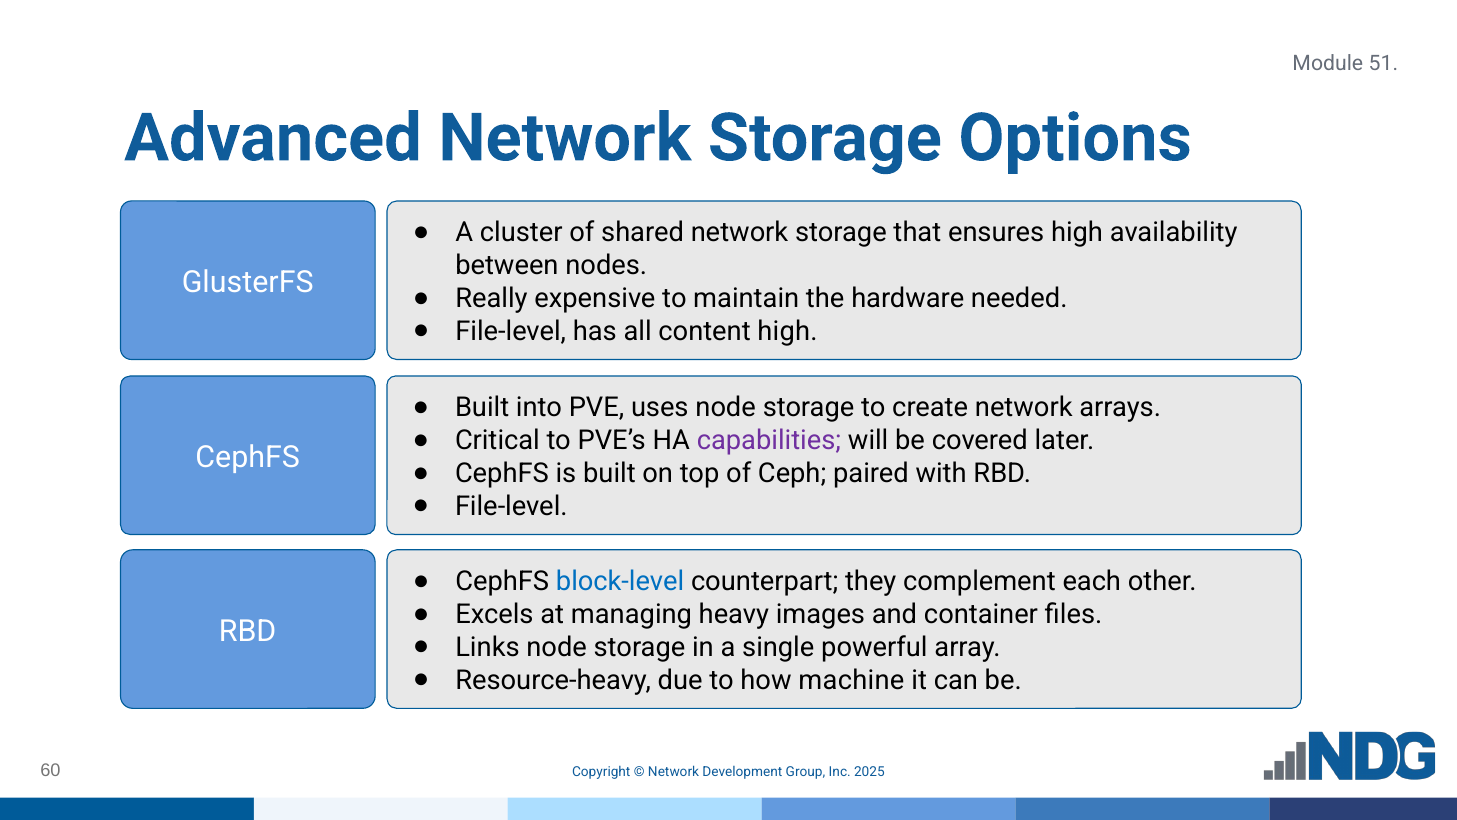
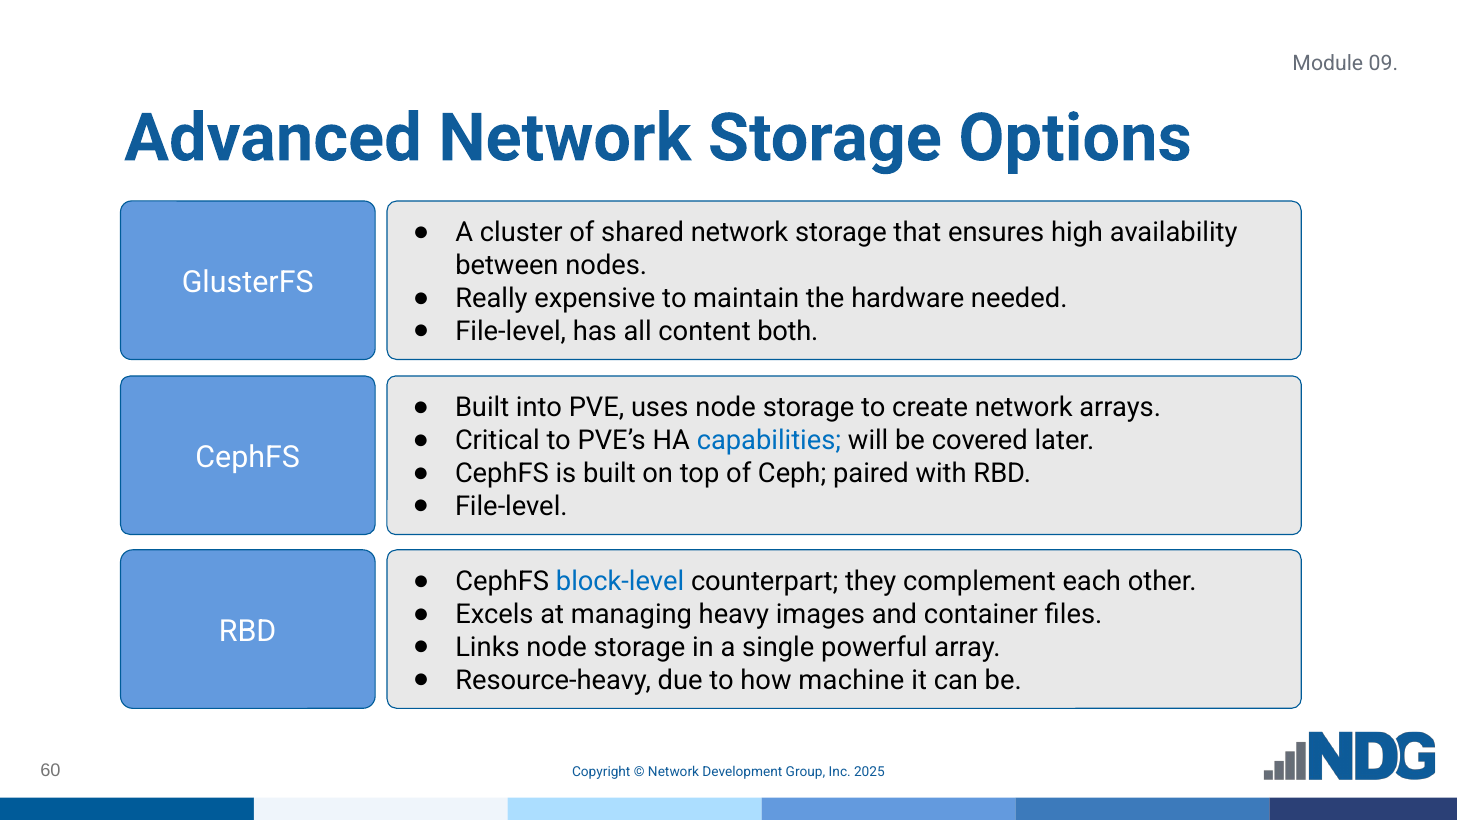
51: 51 -> 09
content high: high -> both
capabilities colour: purple -> blue
